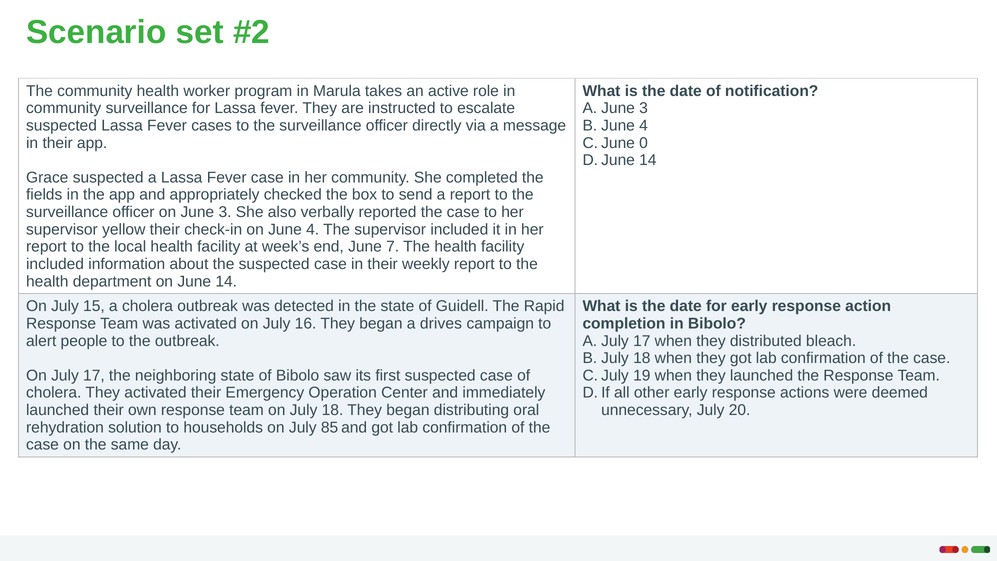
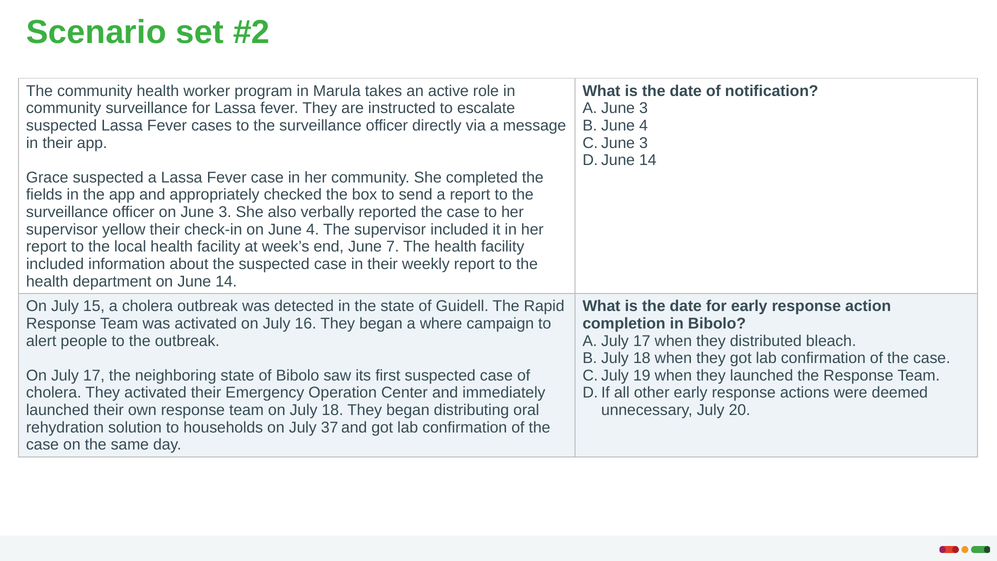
0 at (643, 143): 0 -> 3
drives: drives -> where
85: 85 -> 37
